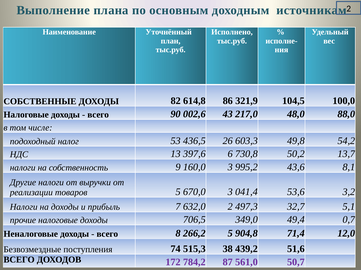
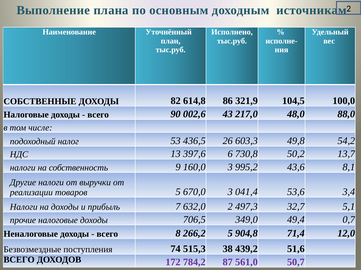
3,2: 3,2 -> 3,4
